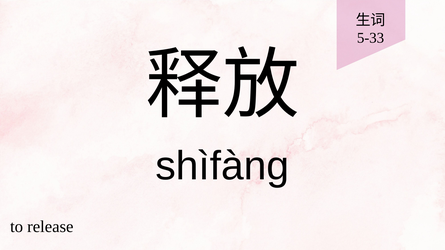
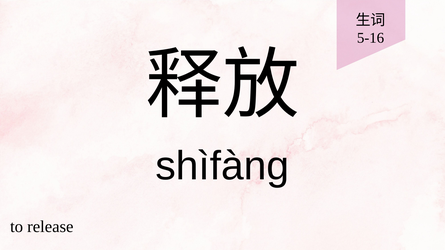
5-33: 5-33 -> 5-16
